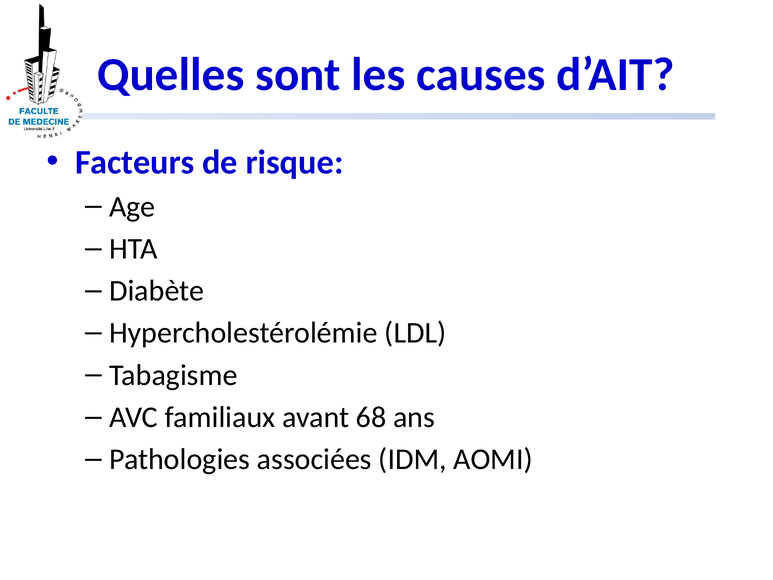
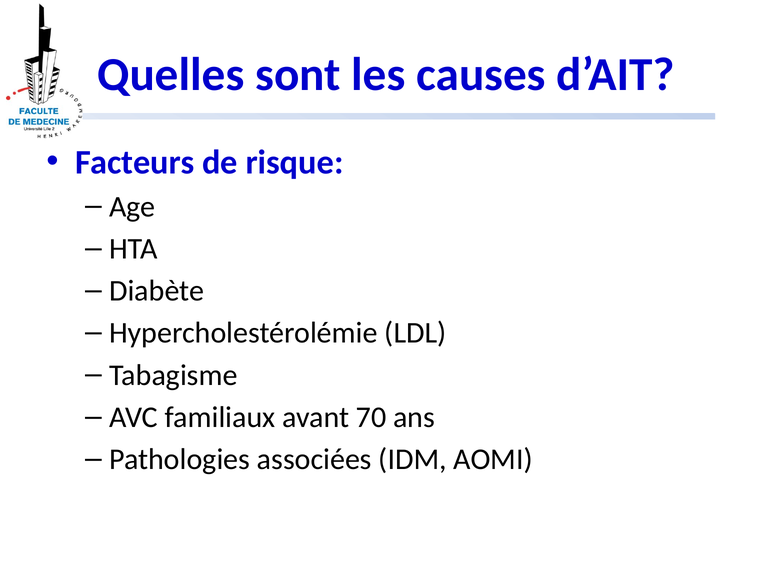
68: 68 -> 70
